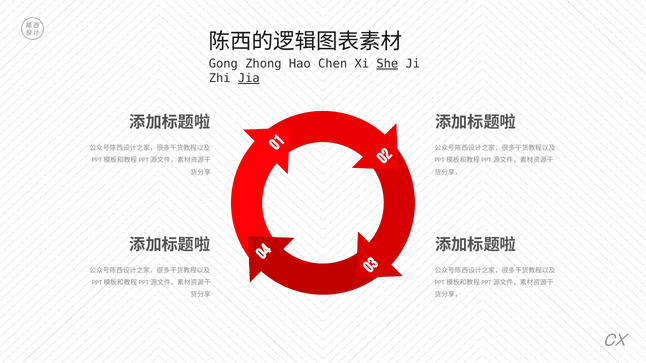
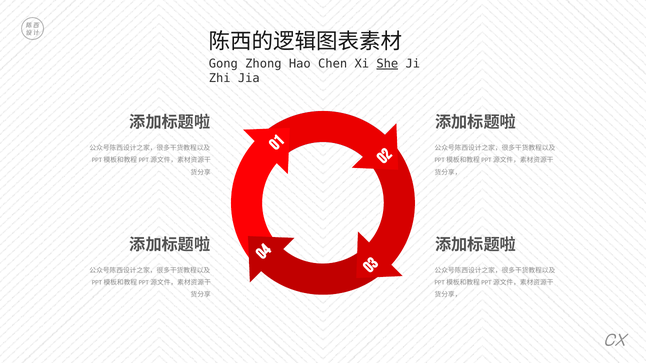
Jia underline: present -> none
